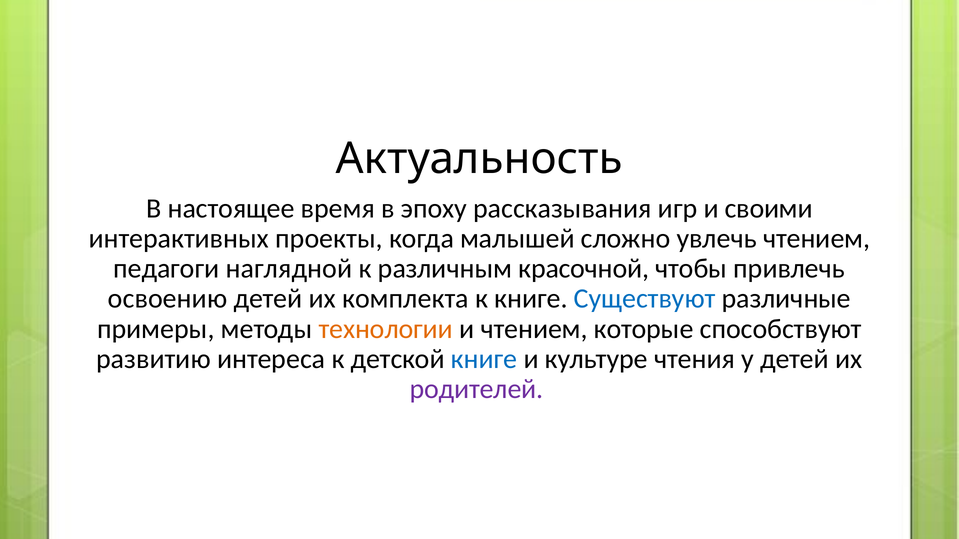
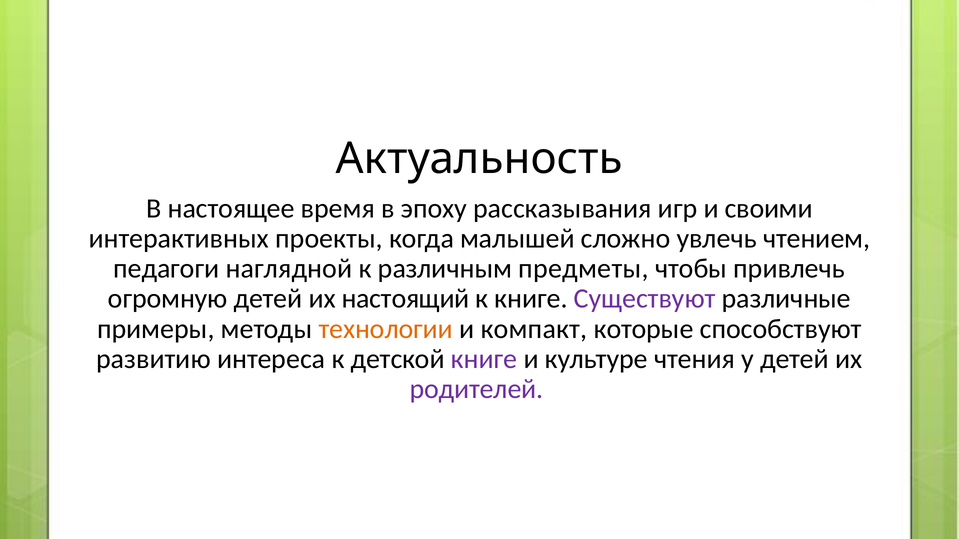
красочной: красочной -> предметы
освоению: освоению -> огромную
комплекта: комплекта -> настоящий
Существуют colour: blue -> purple
и чтением: чтением -> компакт
книге at (484, 359) colour: blue -> purple
